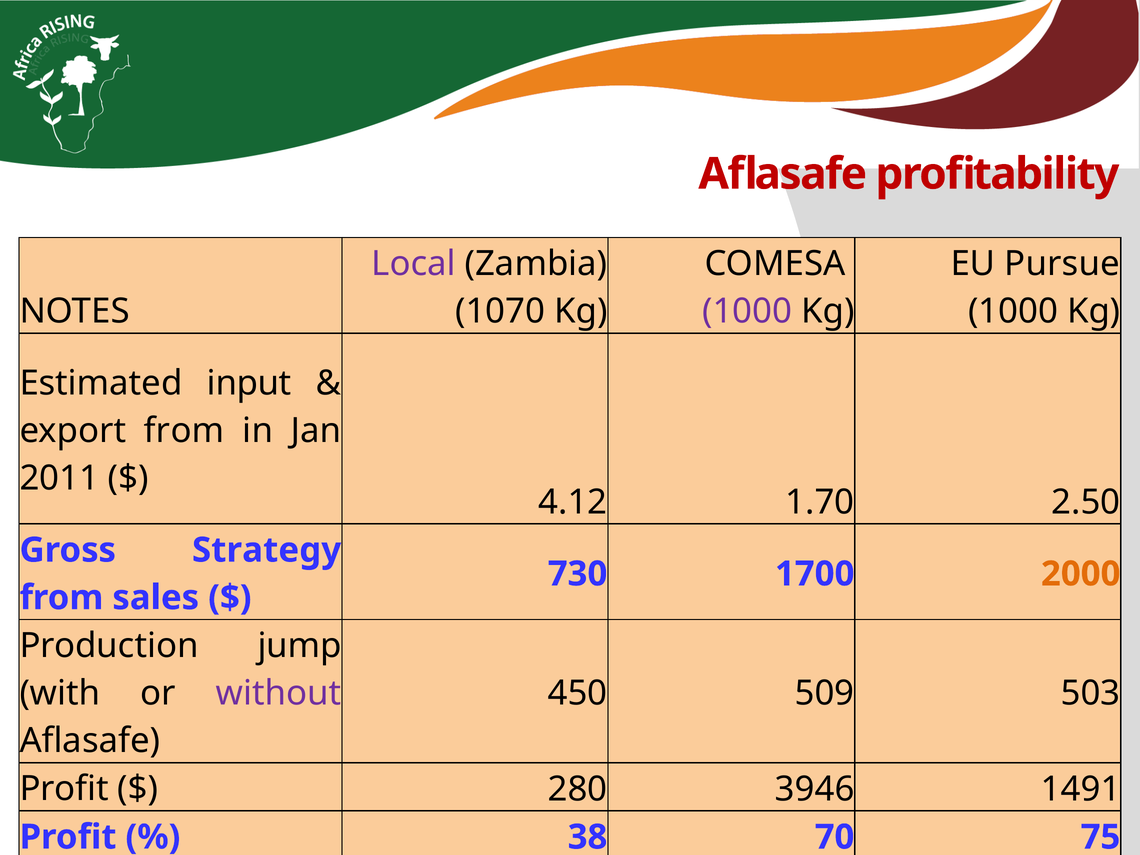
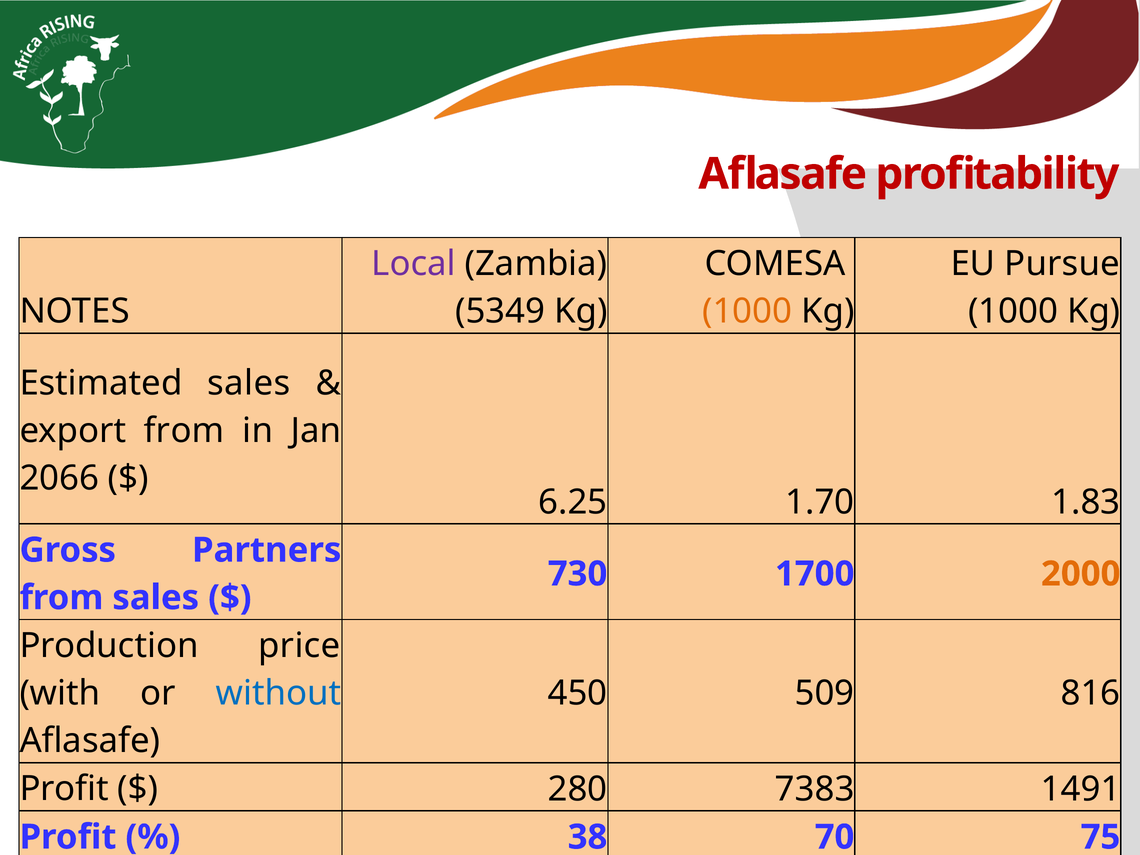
1070: 1070 -> 5349
1000 at (747, 311) colour: purple -> orange
Estimated input: input -> sales
2011: 2011 -> 2066
4.12: 4.12 -> 6.25
2.50: 2.50 -> 1.83
Strategy: Strategy -> Partners
jump: jump -> price
without colour: purple -> blue
503: 503 -> 816
3946: 3946 -> 7383
